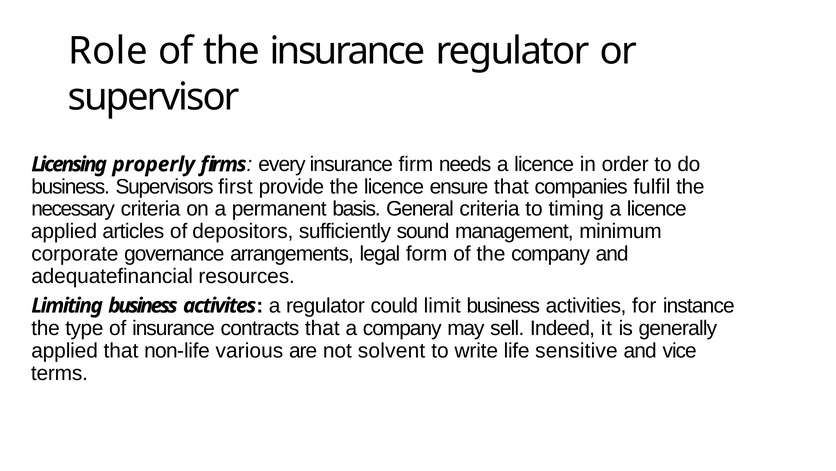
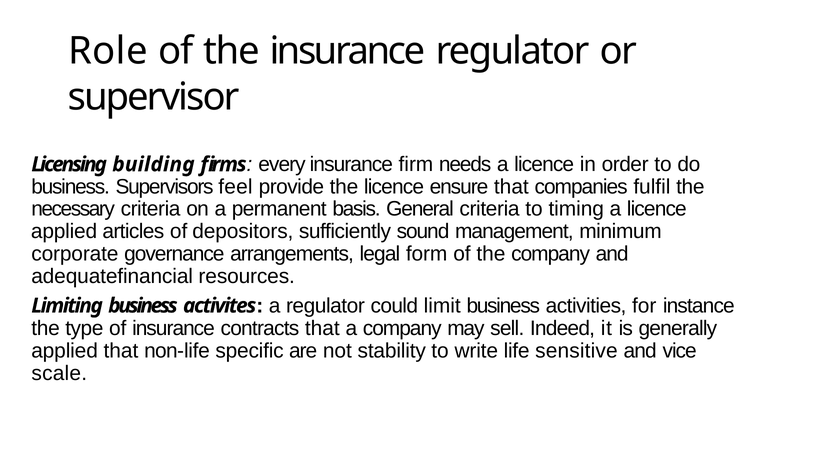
properly: properly -> building
first: first -> feel
various: various -> specific
solvent: solvent -> stability
terms: terms -> scale
